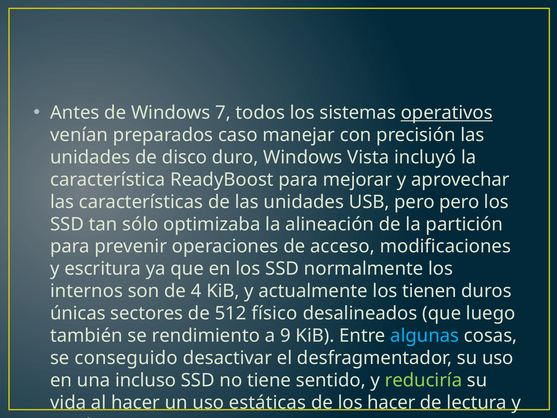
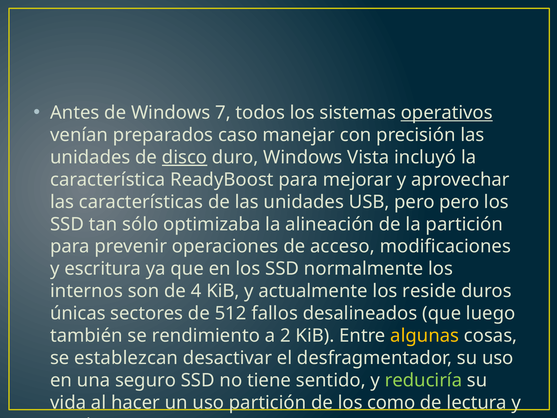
disco underline: none -> present
tienen: tienen -> reside
físico: físico -> fallos
9: 9 -> 2
algunas colour: light blue -> yellow
conseguido: conseguido -> establezcan
incluso: incluso -> seguro
uso estáticas: estáticas -> partición
los hacer: hacer -> como
